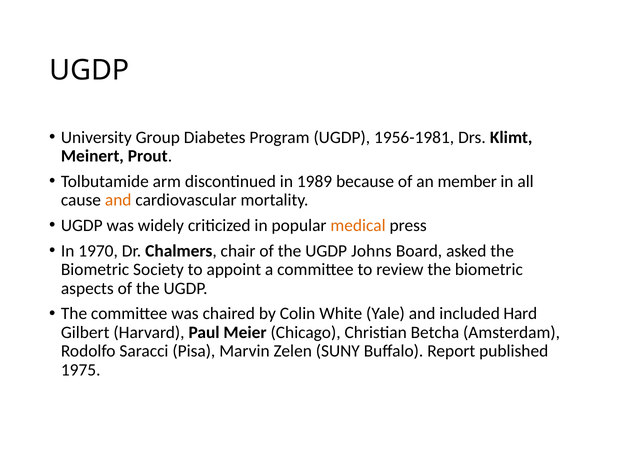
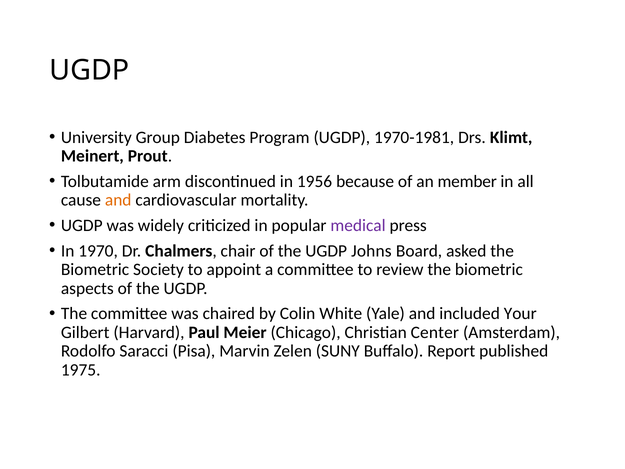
1956-1981: 1956-1981 -> 1970-1981
1989: 1989 -> 1956
medical colour: orange -> purple
Hard: Hard -> Your
Betcha: Betcha -> Center
